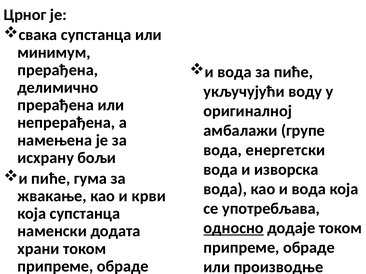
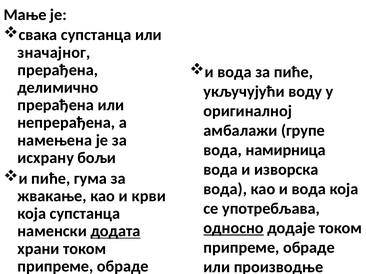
Црног: Црног -> Мање
минимум: минимум -> значајног
енергетски: енергетски -> намирница
додата underline: none -> present
